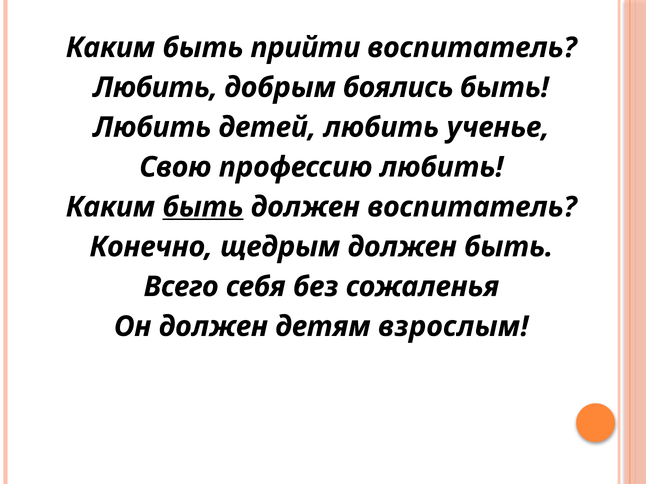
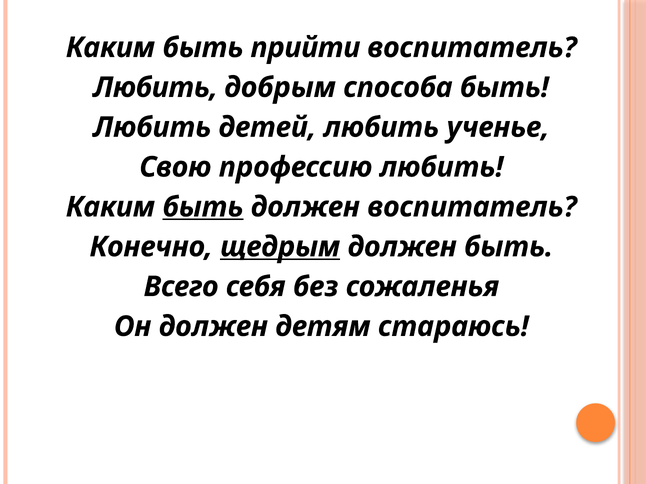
боялись: боялись -> способа
щедрым underline: none -> present
взрослым: взрослым -> стараюсь
